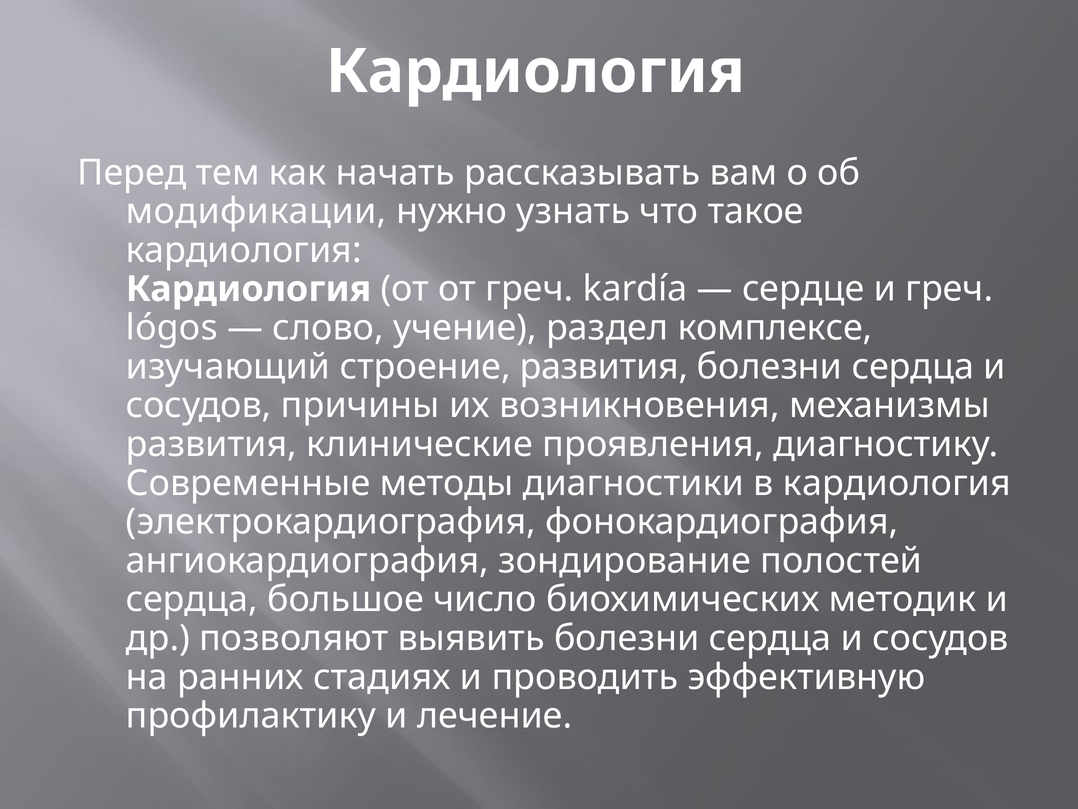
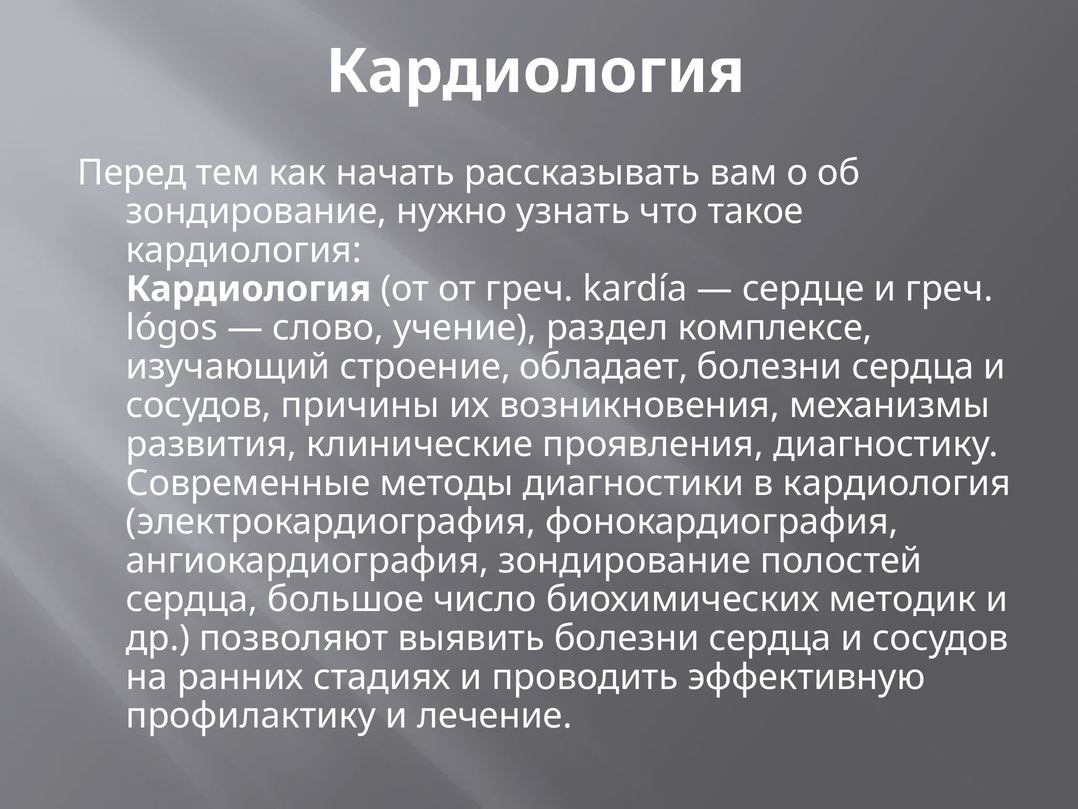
модификации at (256, 211): модификации -> зондирование
строение развития: развития -> обладает
